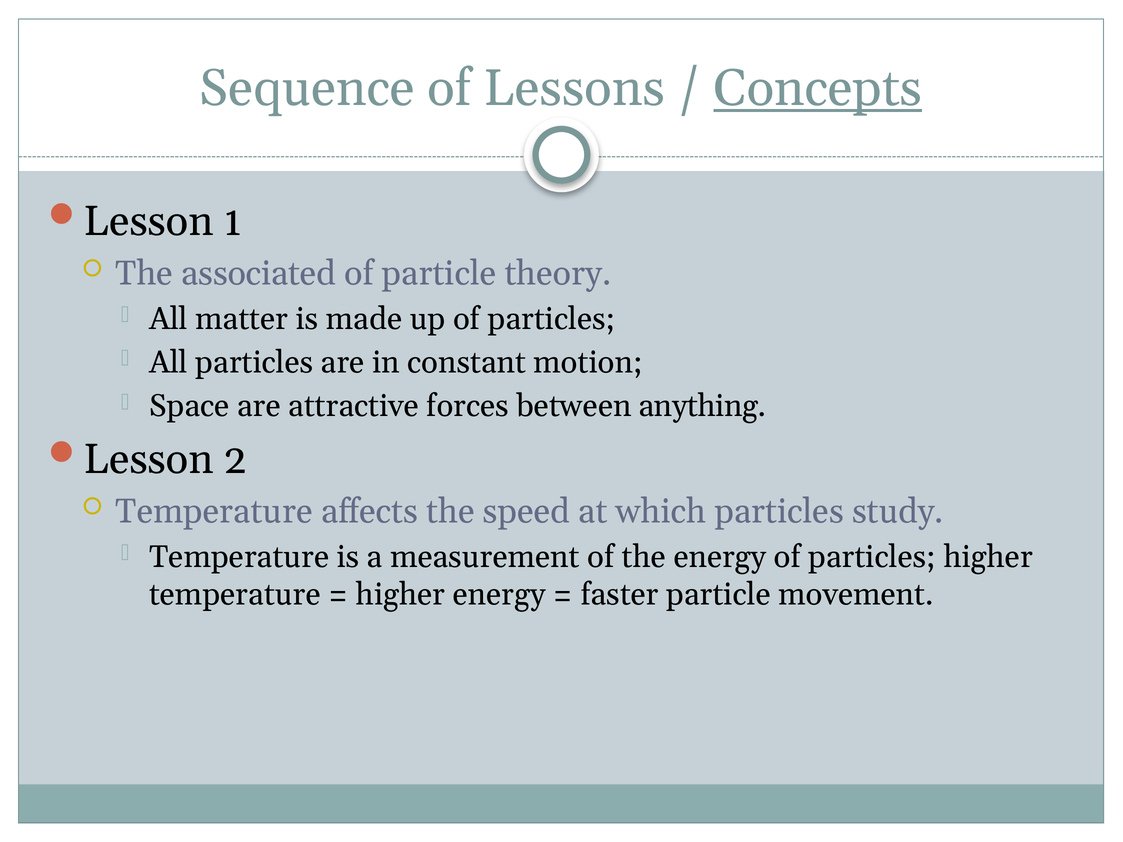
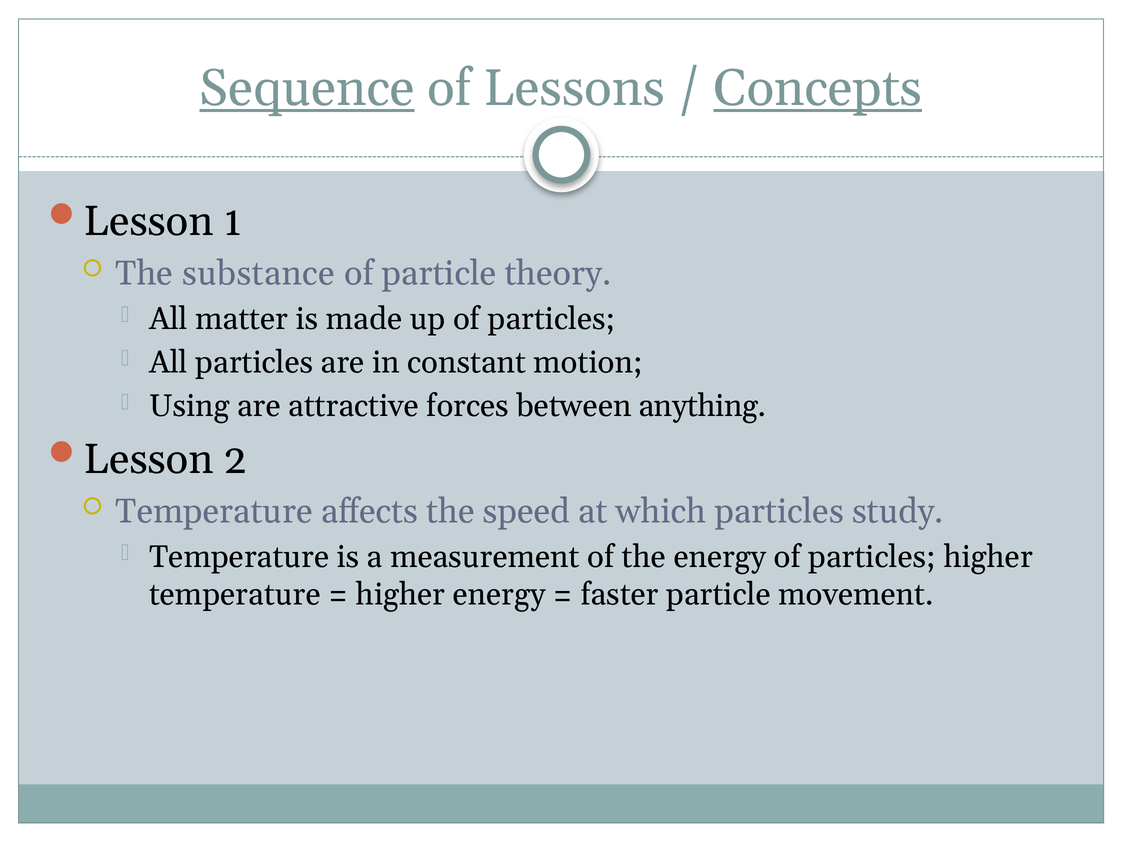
Sequence underline: none -> present
associated: associated -> substance
Space: Space -> Using
